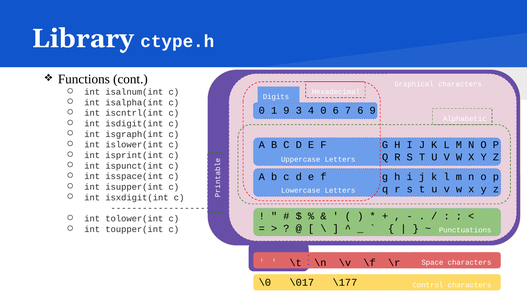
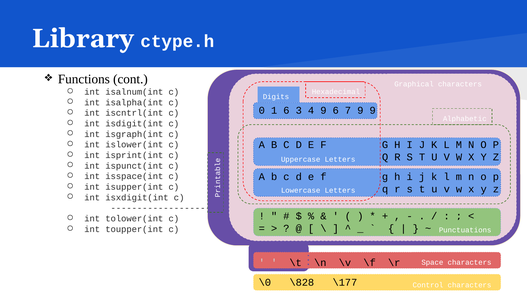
1 9: 9 -> 6
4 0: 0 -> 9
7 6: 6 -> 9
\017: \017 -> \828
